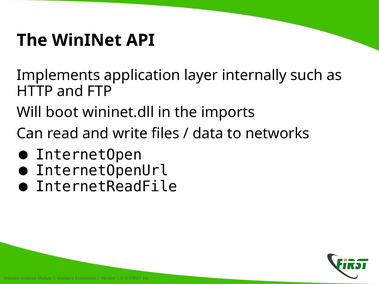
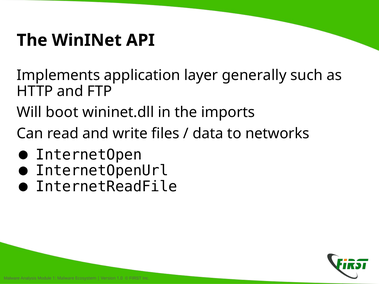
internally: internally -> generally
